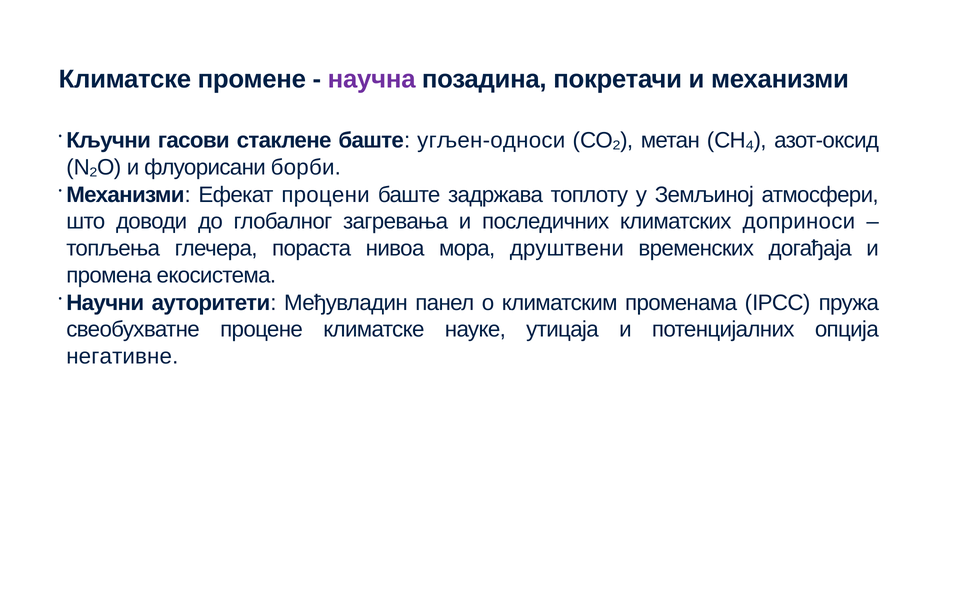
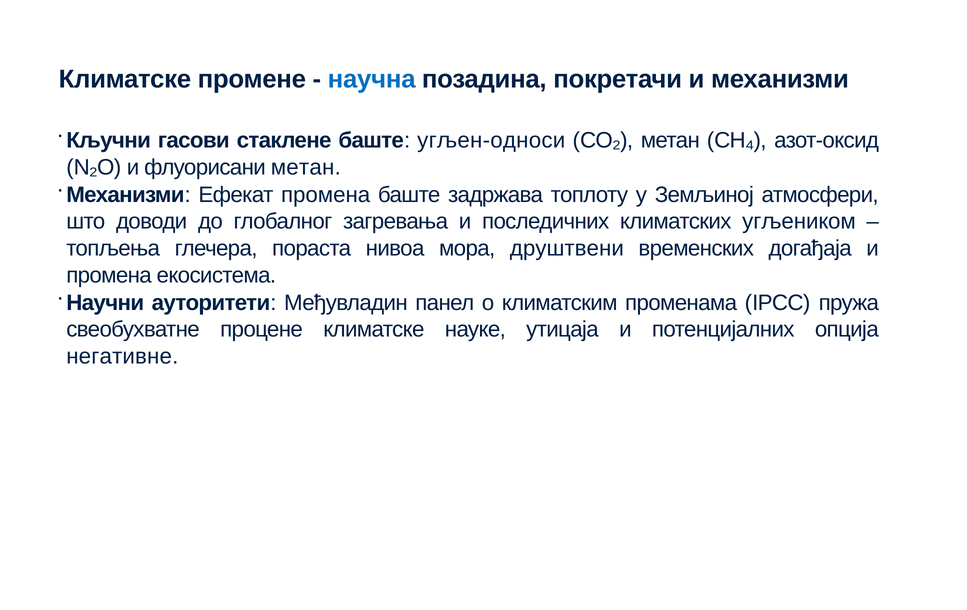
научна colour: purple -> blue
флуорисани борби: борби -> метан
Ефекат процени: процени -> промена
доприноси: доприноси -> угљеником
